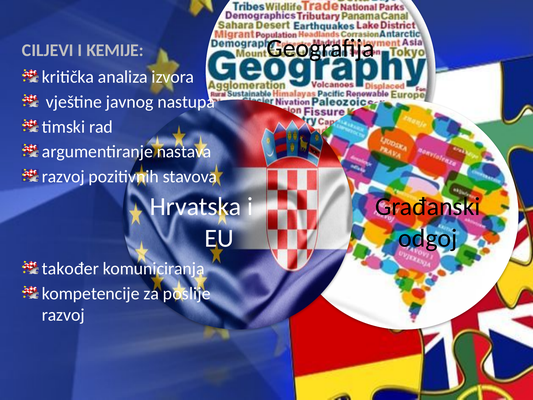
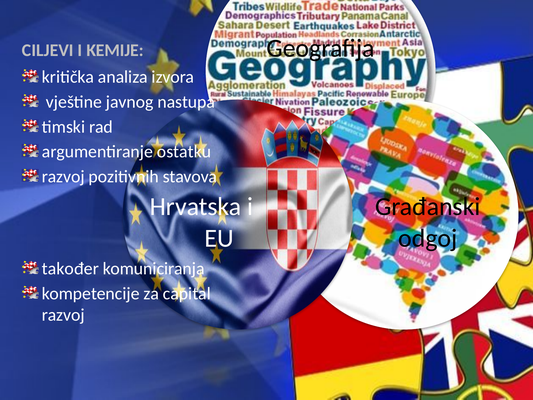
nastava: nastava -> ostatku
poslije: poslije -> capital
